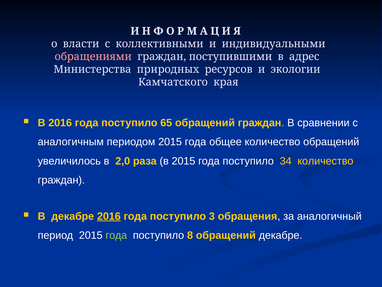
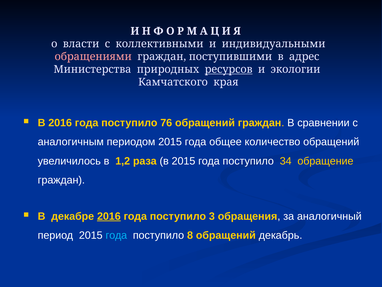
ресурсов underline: none -> present
65: 65 -> 76
2,0: 2,0 -> 1,2
34 количество: количество -> обращение
года at (116, 235) colour: light green -> light blue
обращений декабре: декабре -> декабрь
